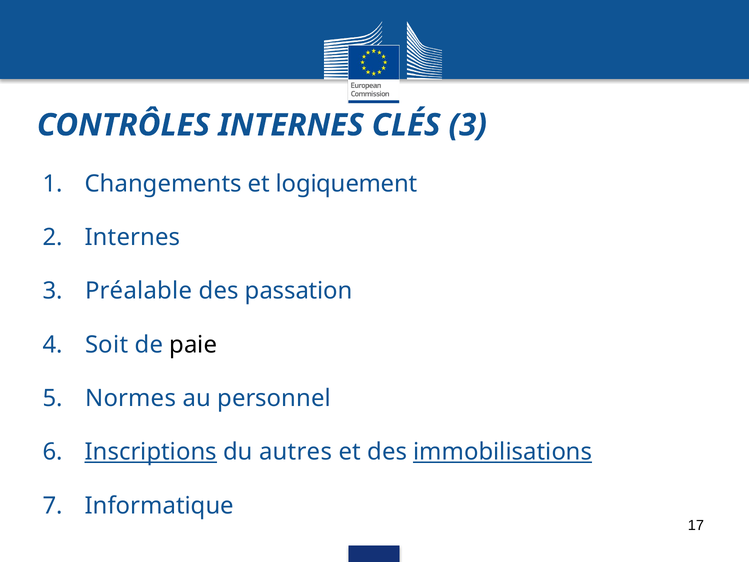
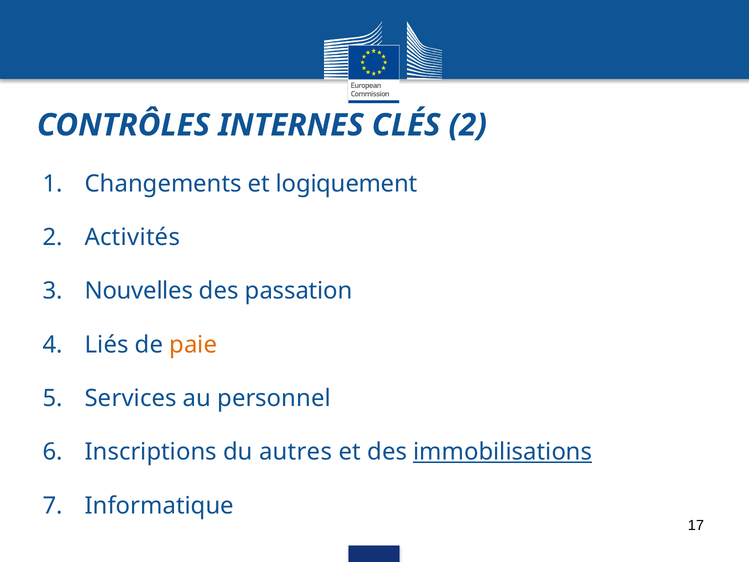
CLÉS 3: 3 -> 2
Internes at (132, 237): Internes -> Activités
Préalable: Préalable -> Nouvelles
Soit: Soit -> Liés
paie colour: black -> orange
Normes: Normes -> Services
Inscriptions underline: present -> none
